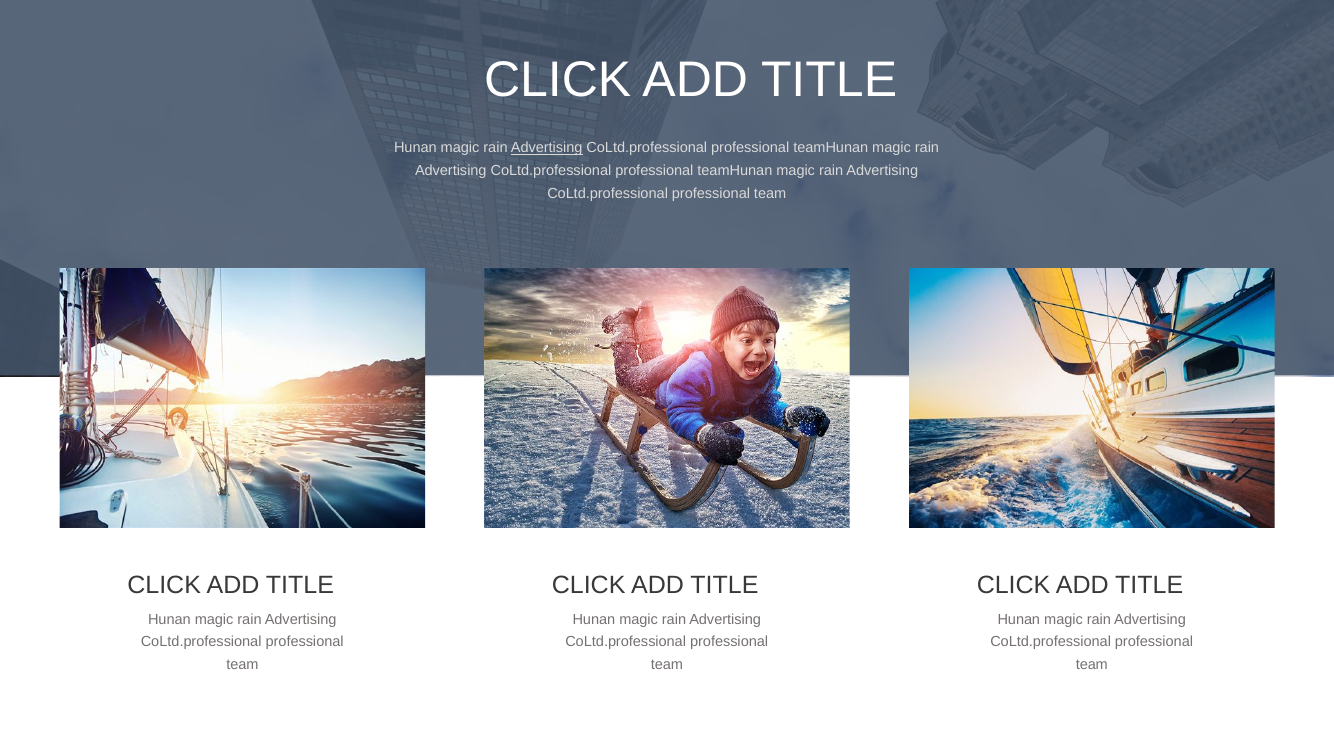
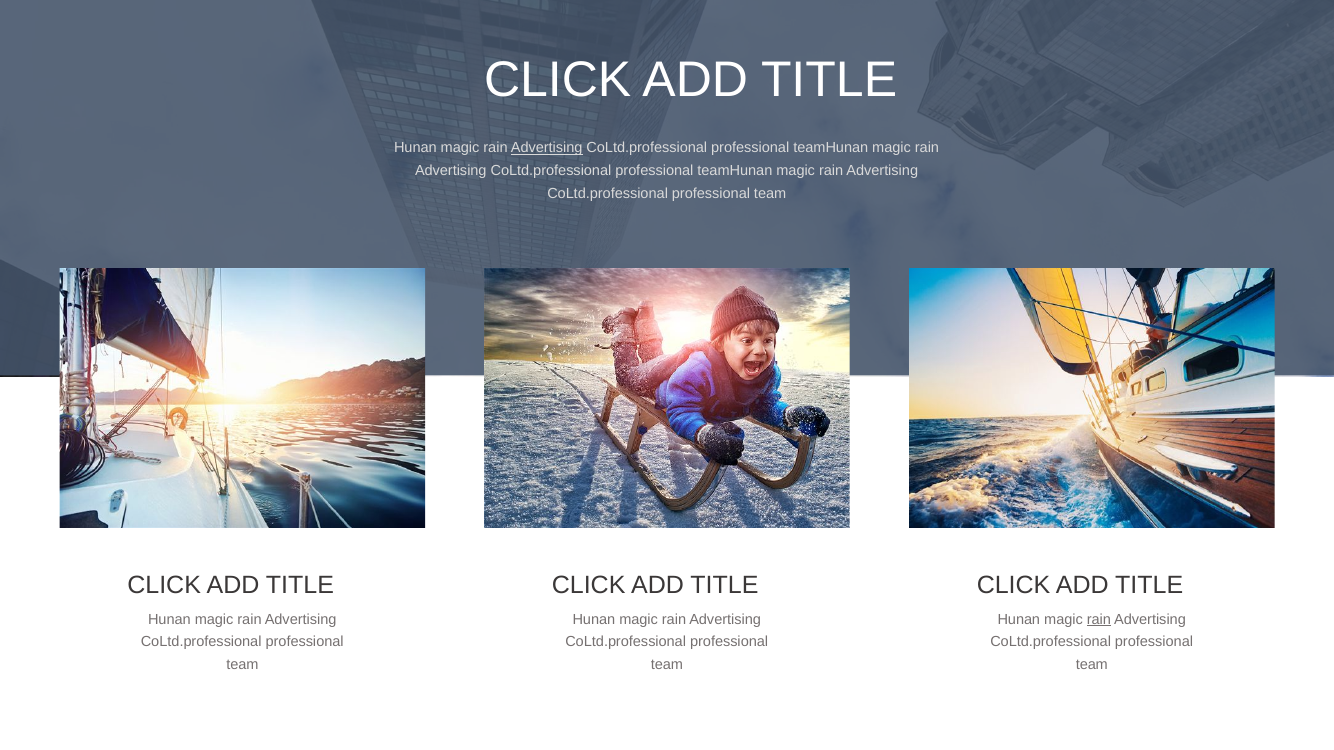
rain at (1099, 620) underline: none -> present
